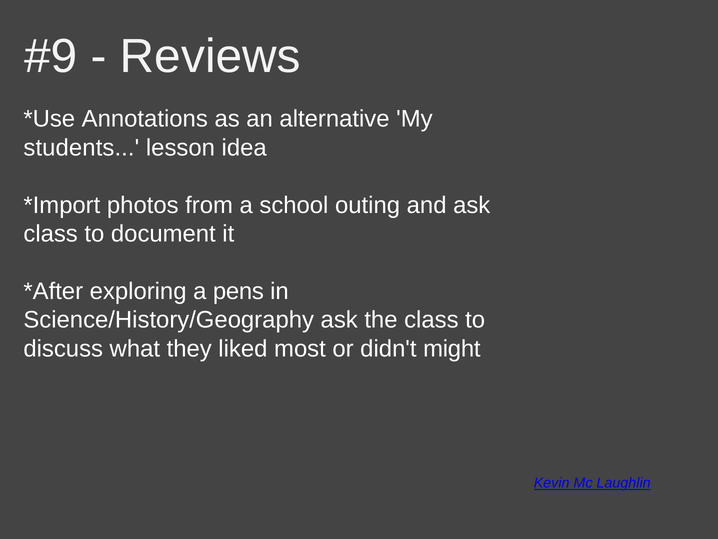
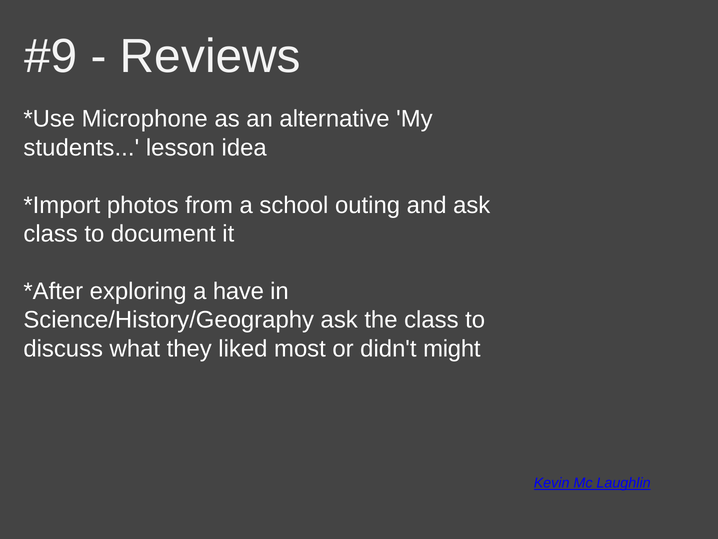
Annotations: Annotations -> Microphone
pens: pens -> have
